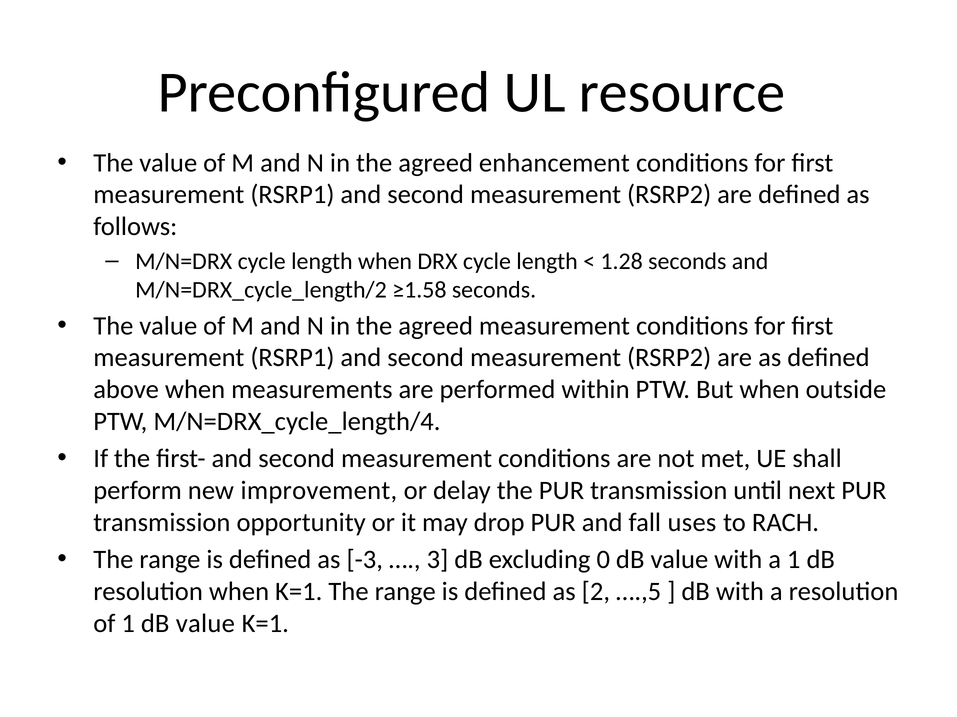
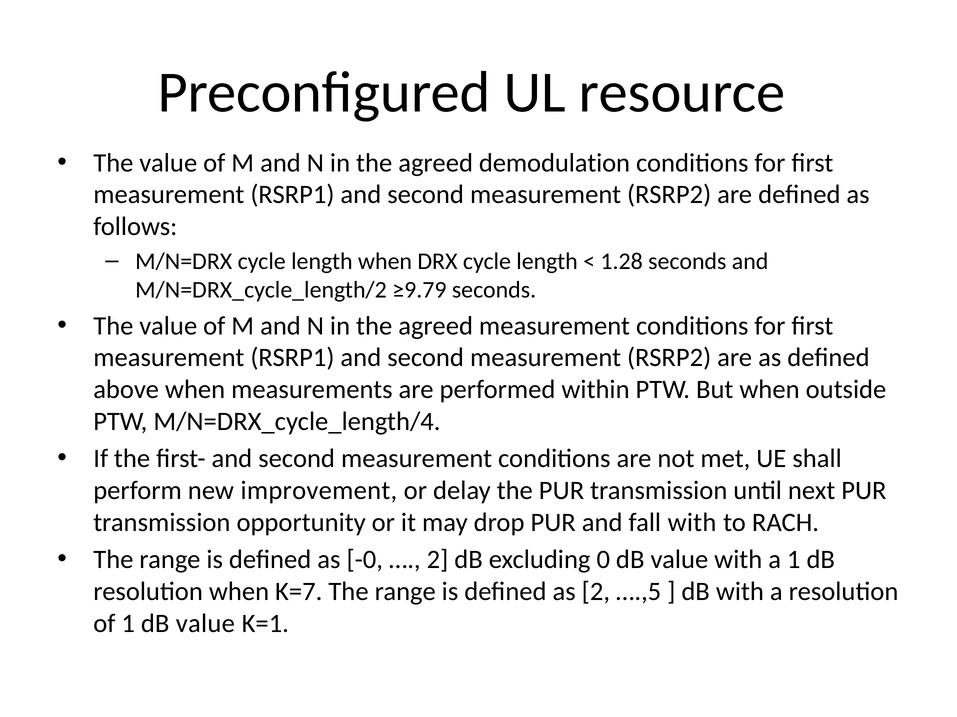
enhancement: enhancement -> demodulation
≥1.58: ≥1.58 -> ≥9.79
fall uses: uses -> with
-3: -3 -> -0
3 at (437, 560): 3 -> 2
when K=1: K=1 -> K=7
